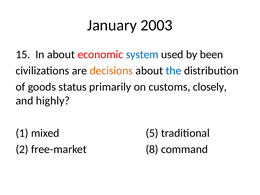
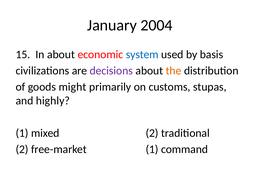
2003: 2003 -> 2004
been: been -> basis
decisions colour: orange -> purple
the colour: blue -> orange
status: status -> might
closely: closely -> stupas
mixed 5: 5 -> 2
free-market 8: 8 -> 1
